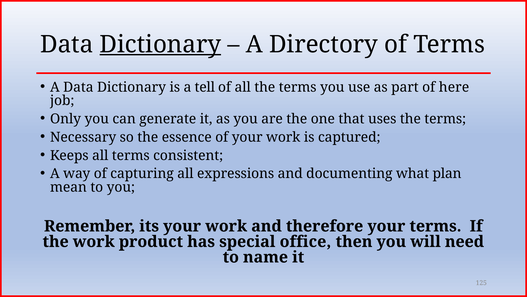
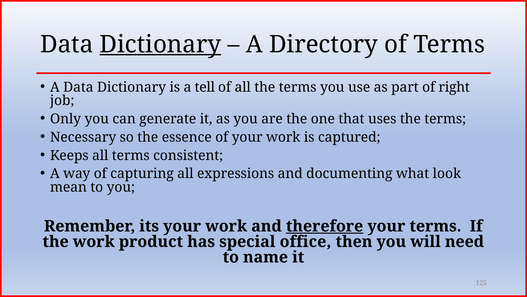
here: here -> right
plan: plan -> look
therefore underline: none -> present
